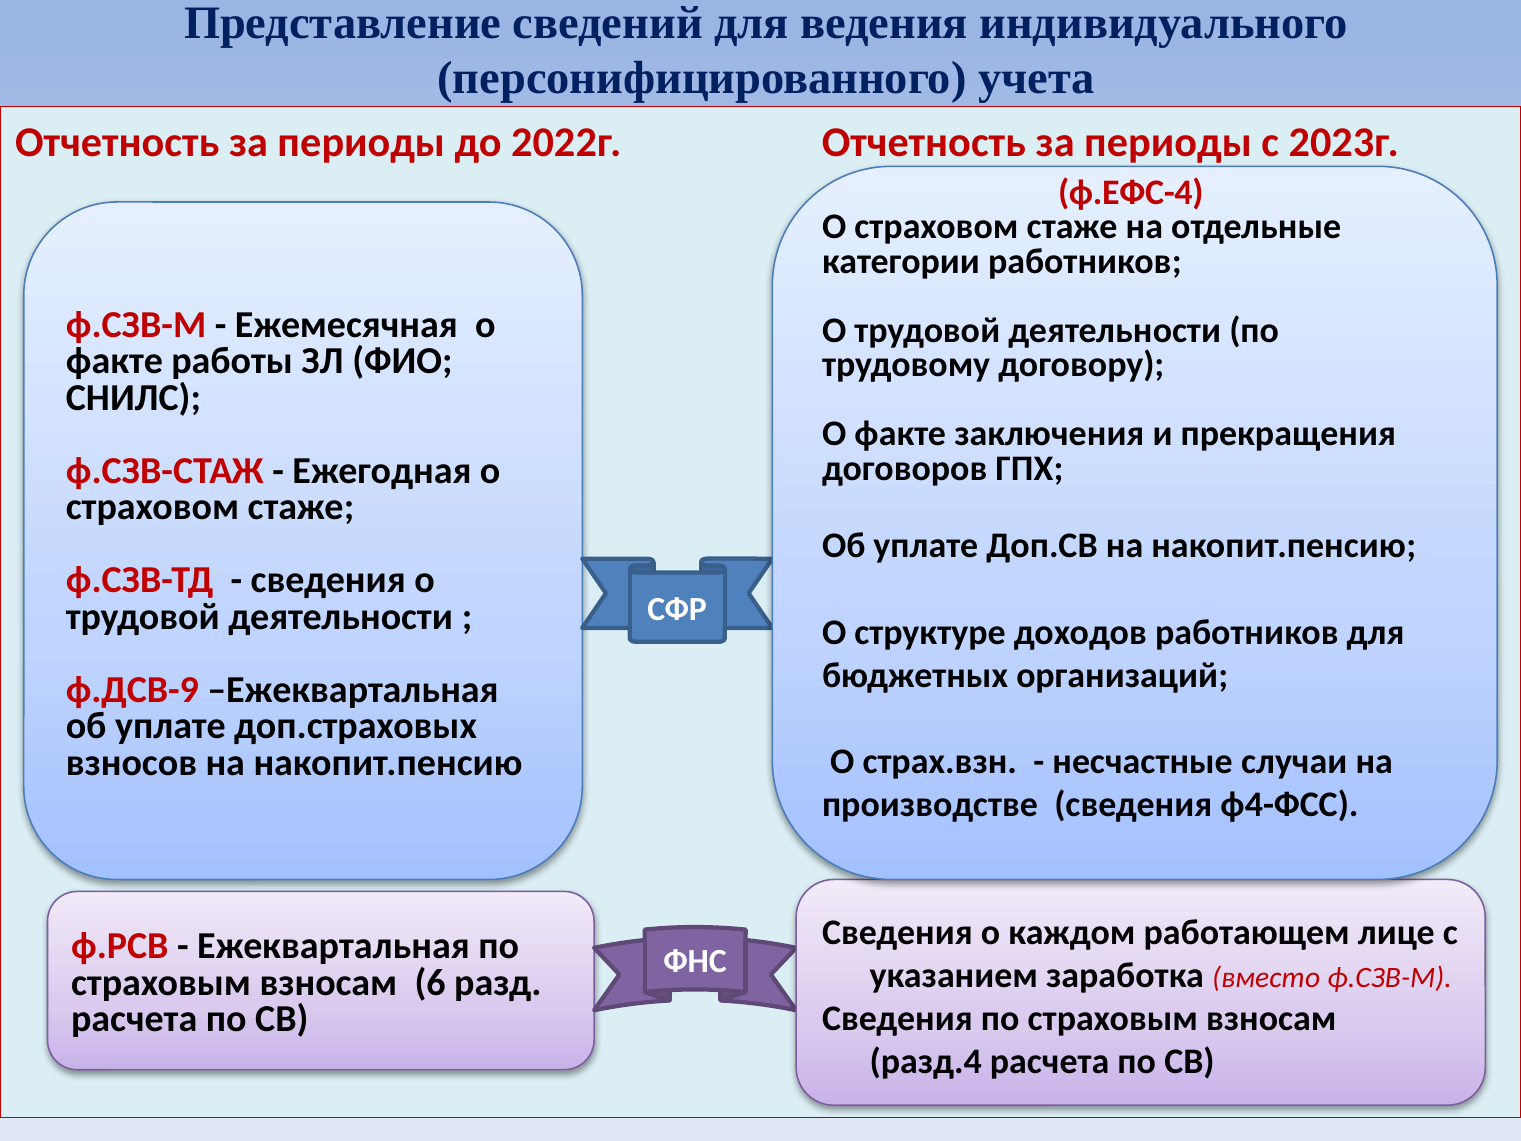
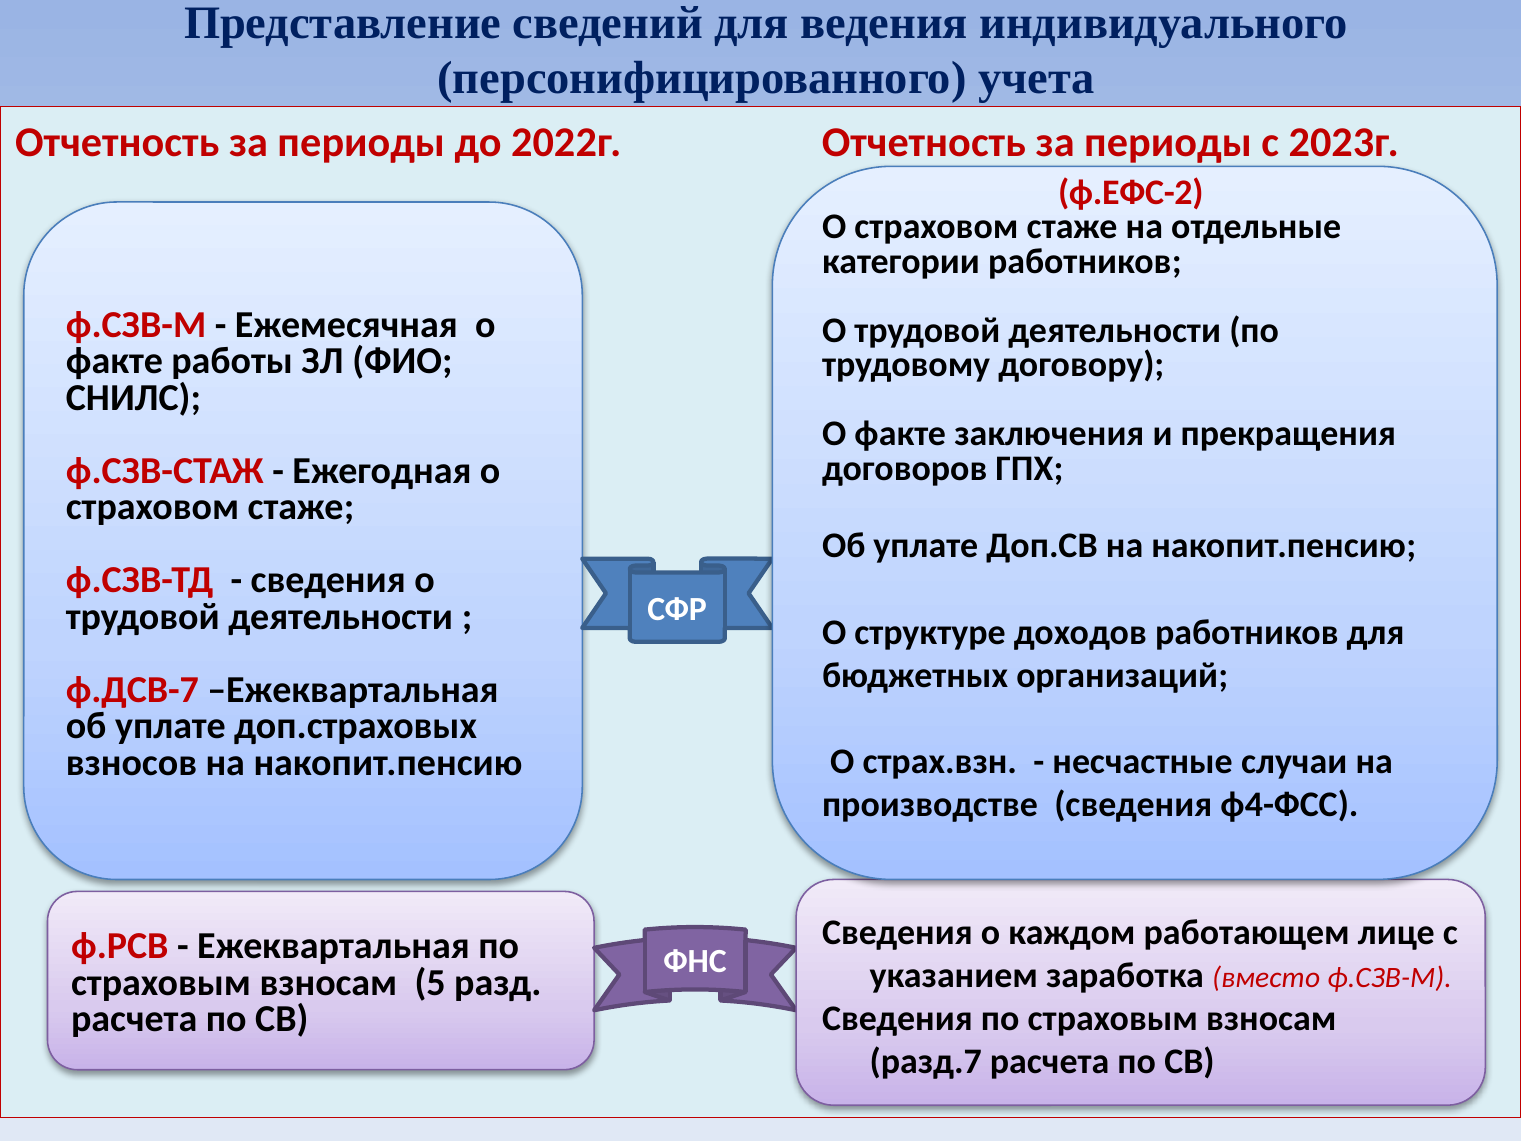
ф.ЕФС-4: ф.ЕФС-4 -> ф.ЕФС-2
ф.ДСВ-9: ф.ДСВ-9 -> ф.ДСВ-7
6: 6 -> 5
разд.4: разд.4 -> разд.7
